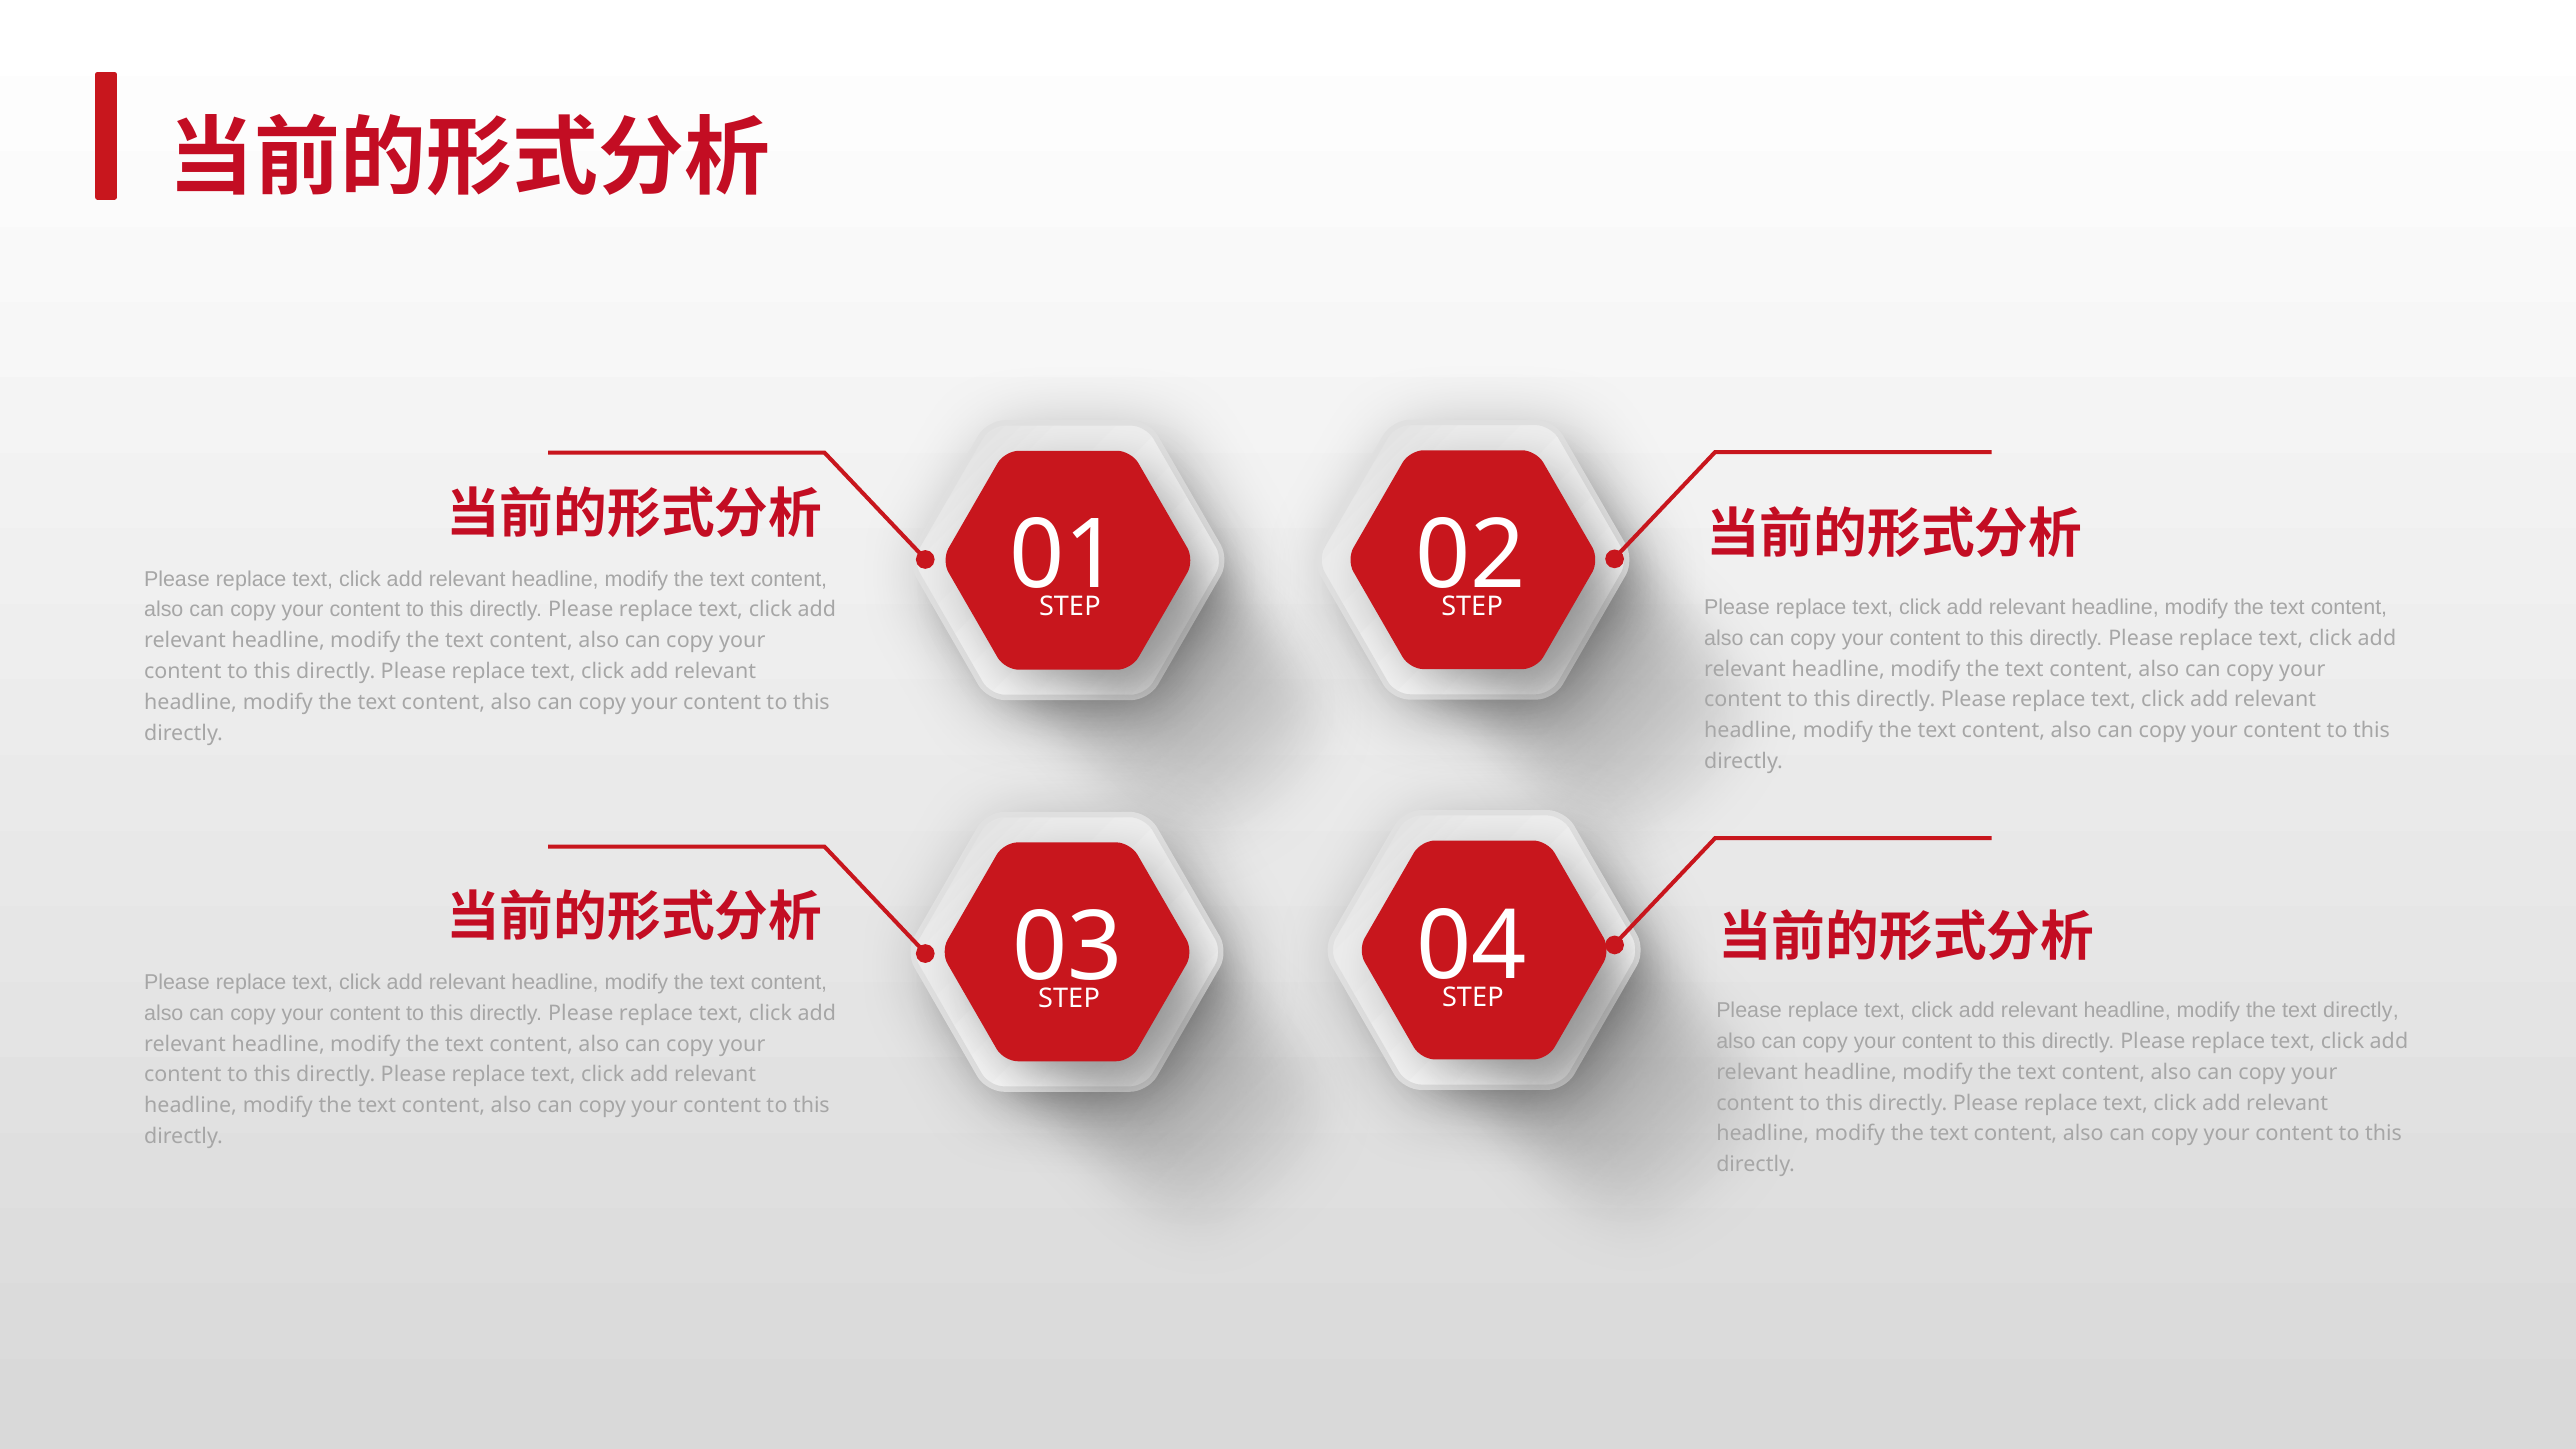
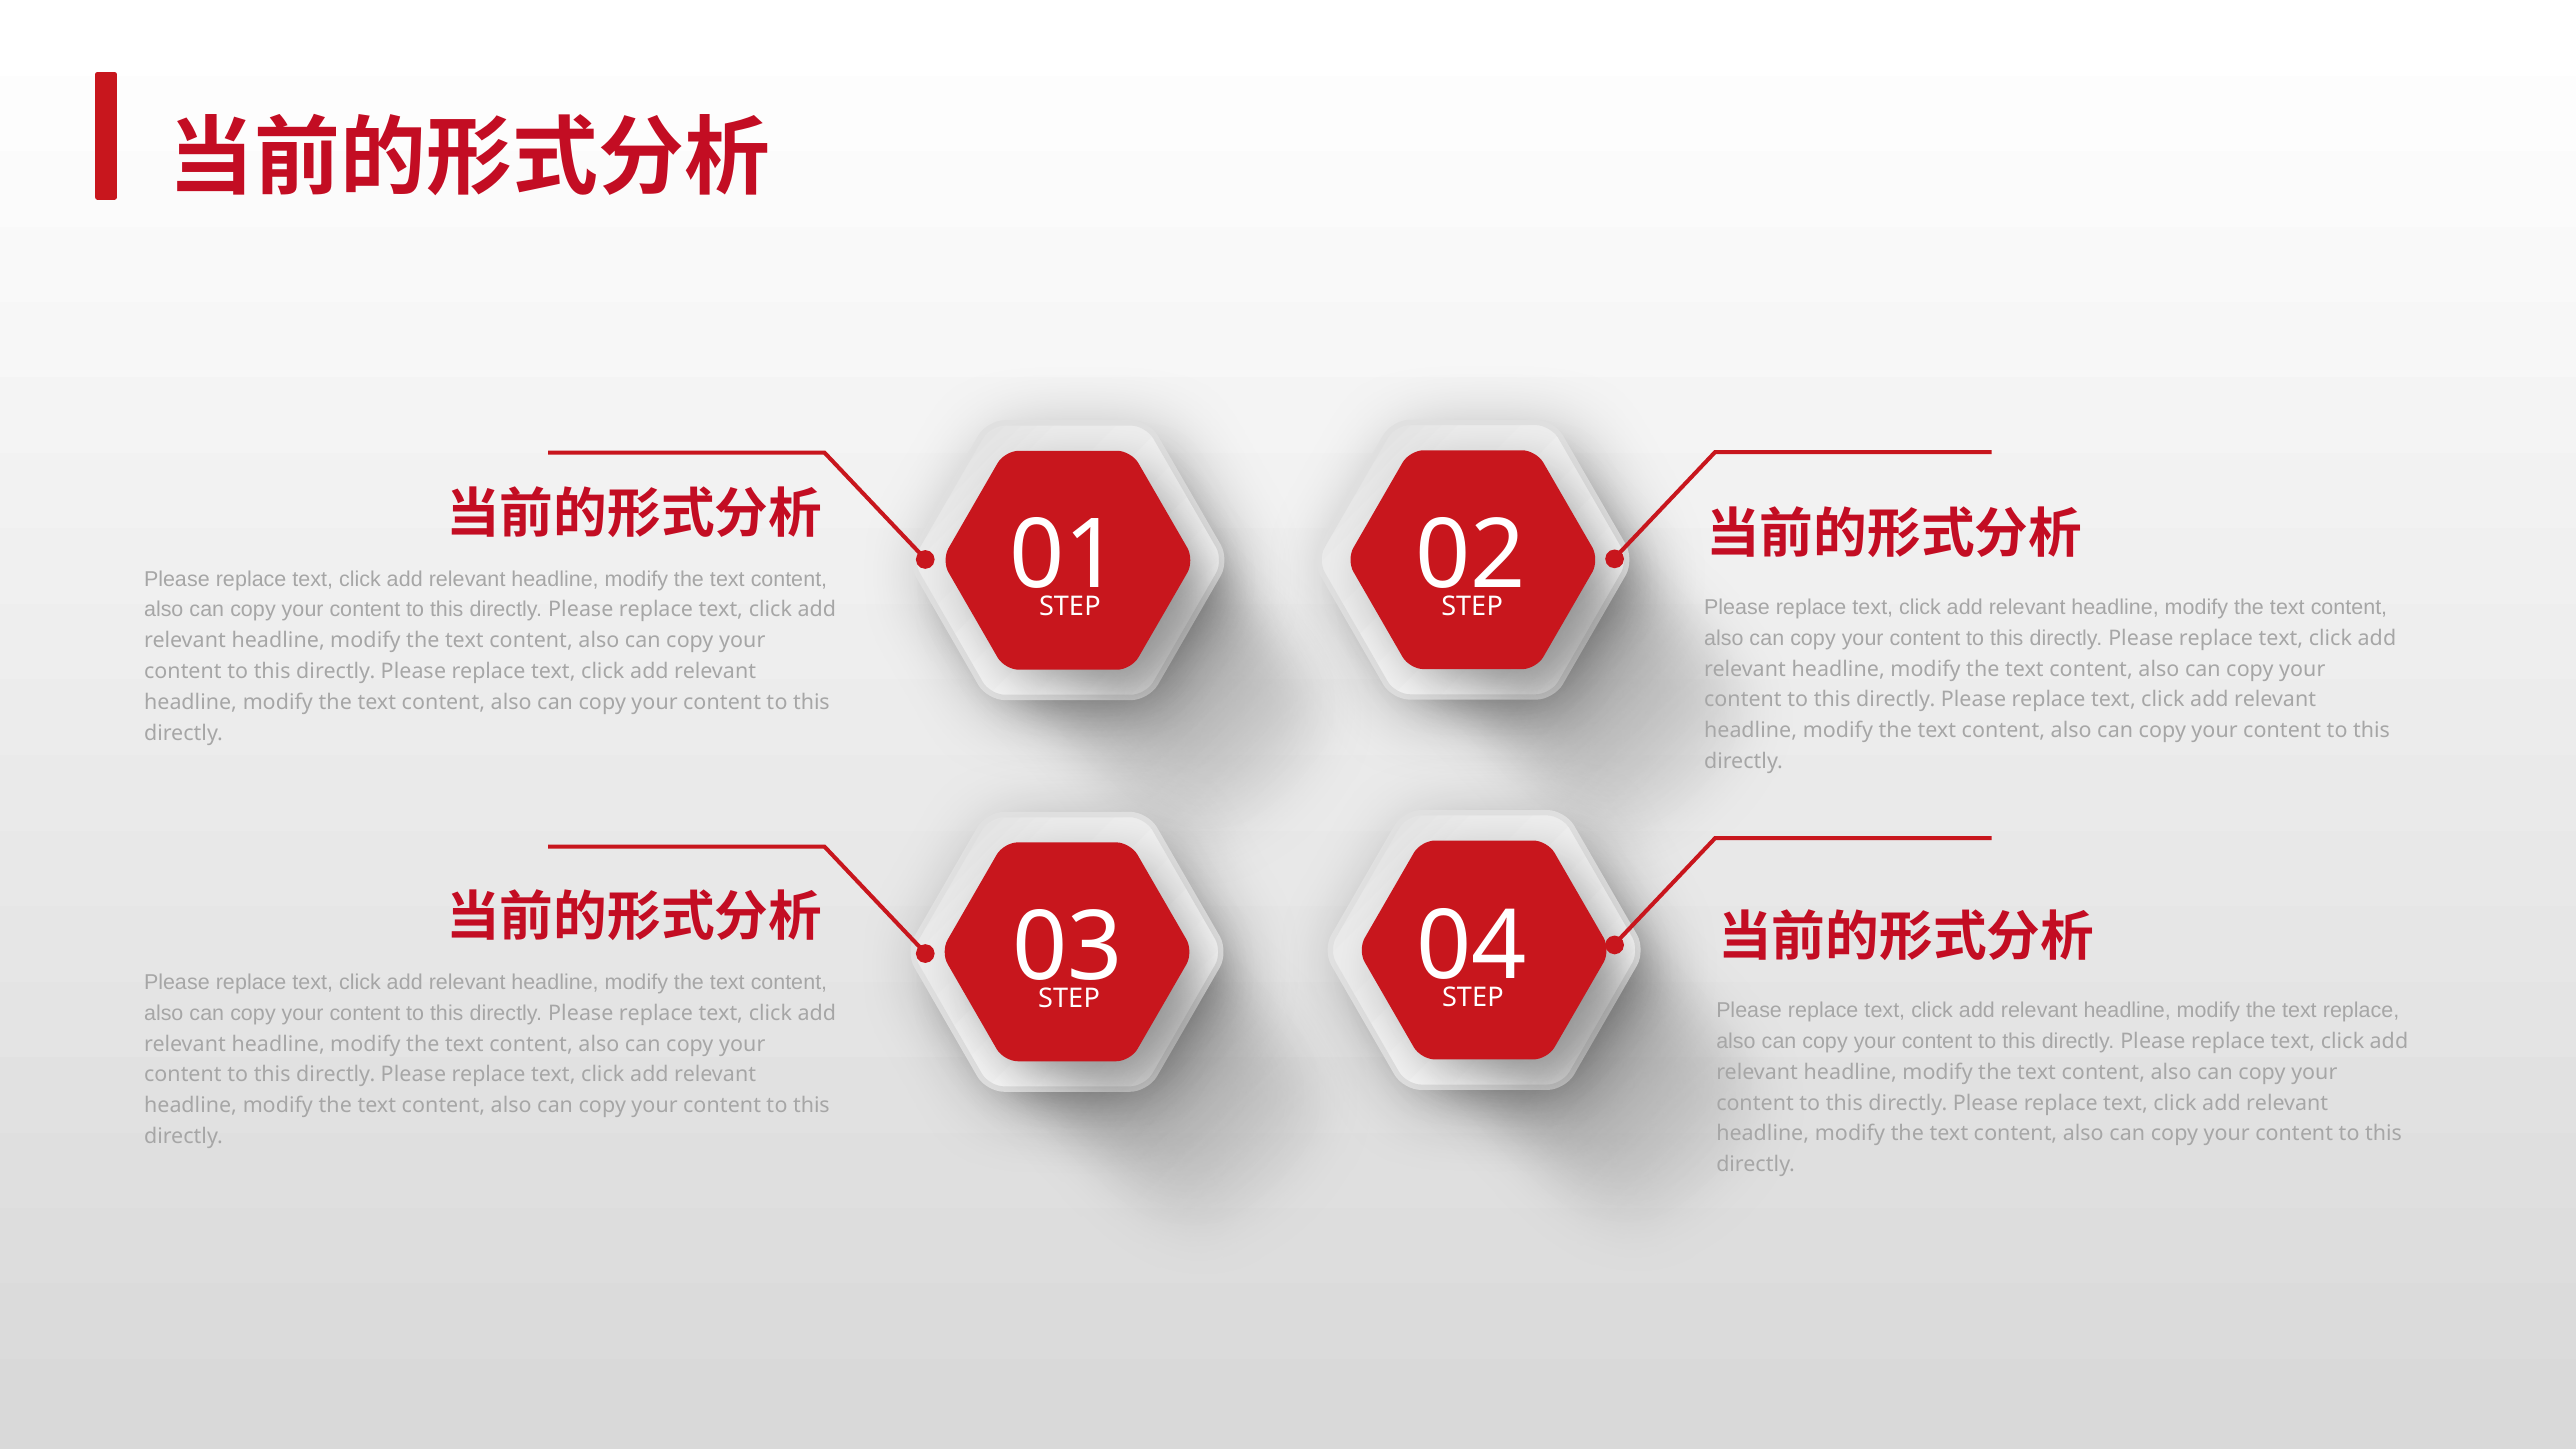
text directly: directly -> replace
